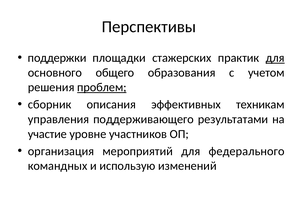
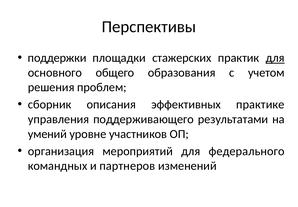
проблем underline: present -> none
техникам: техникам -> практике
участие: участие -> умений
использую: использую -> партнеров
